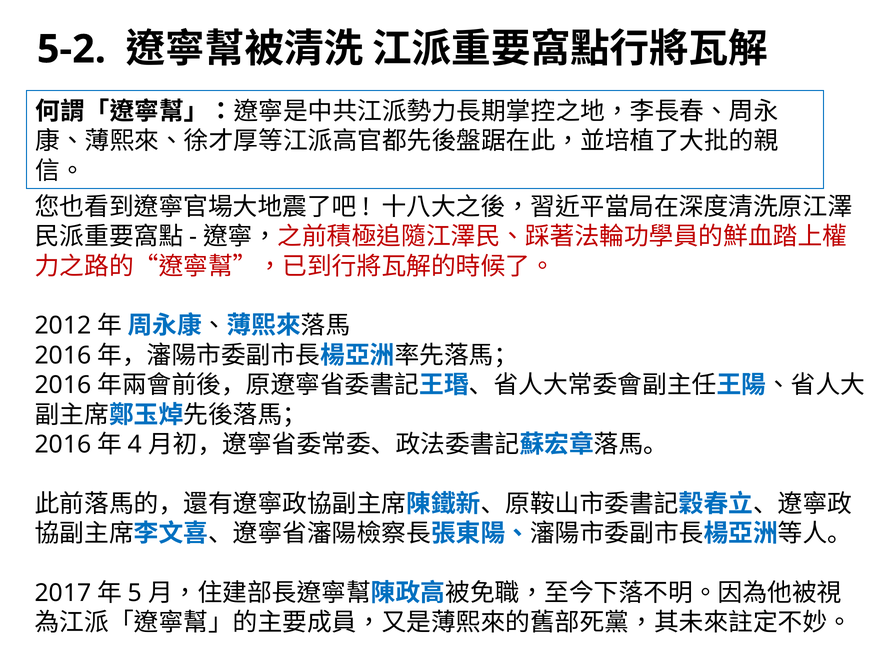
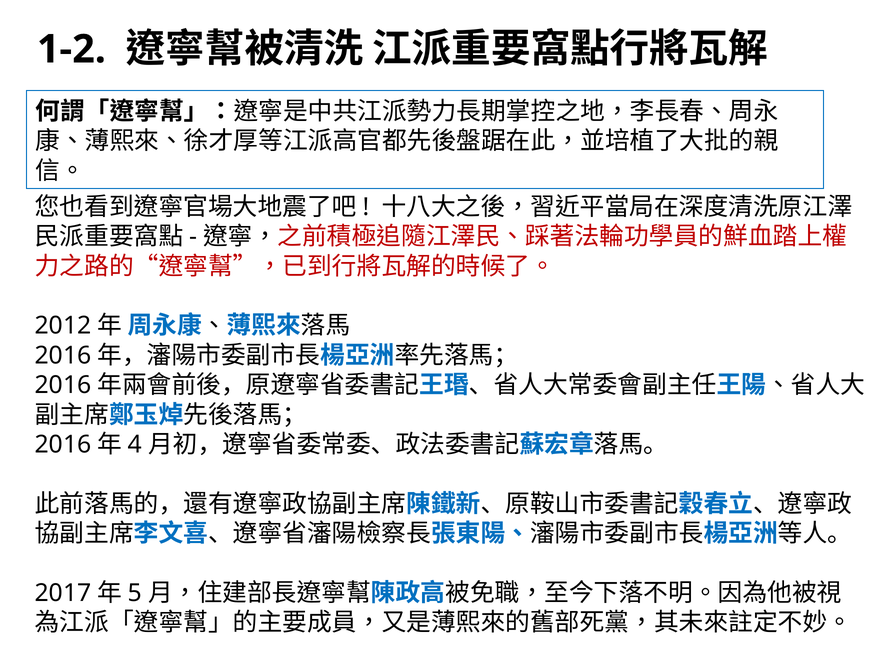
5-2: 5-2 -> 1-2
